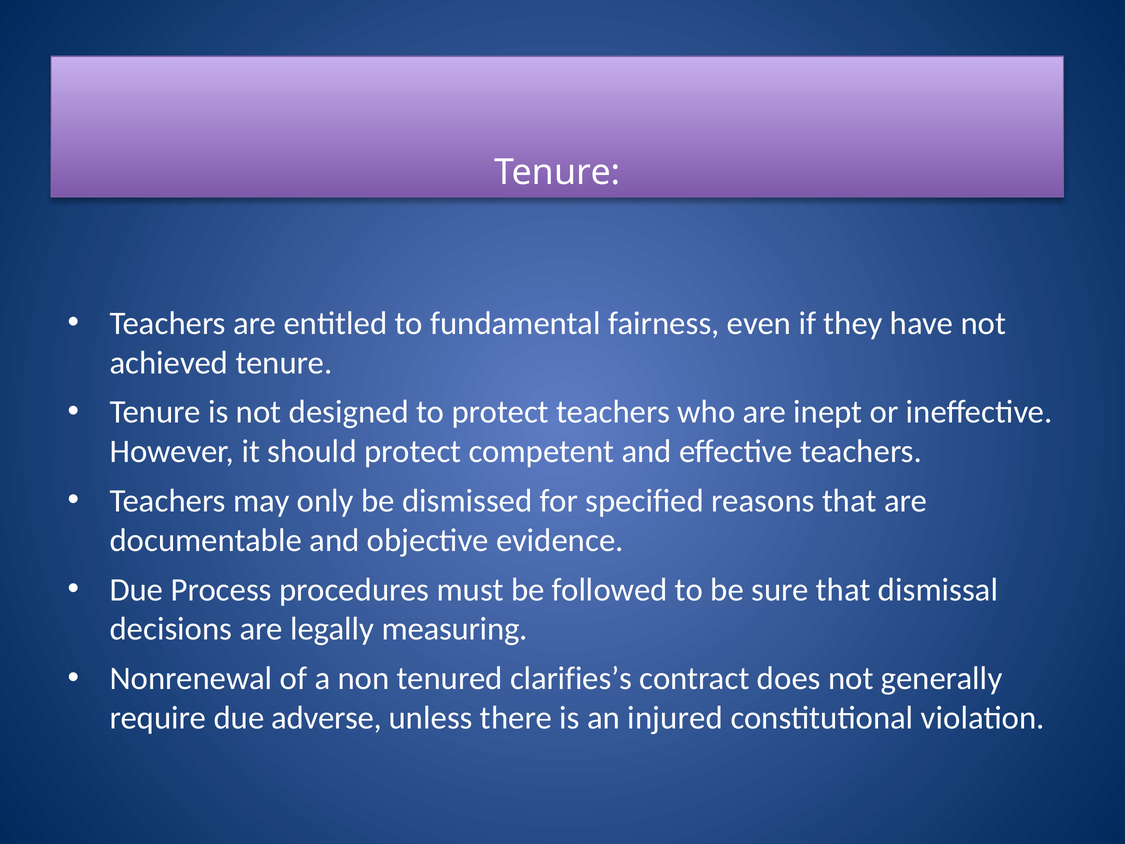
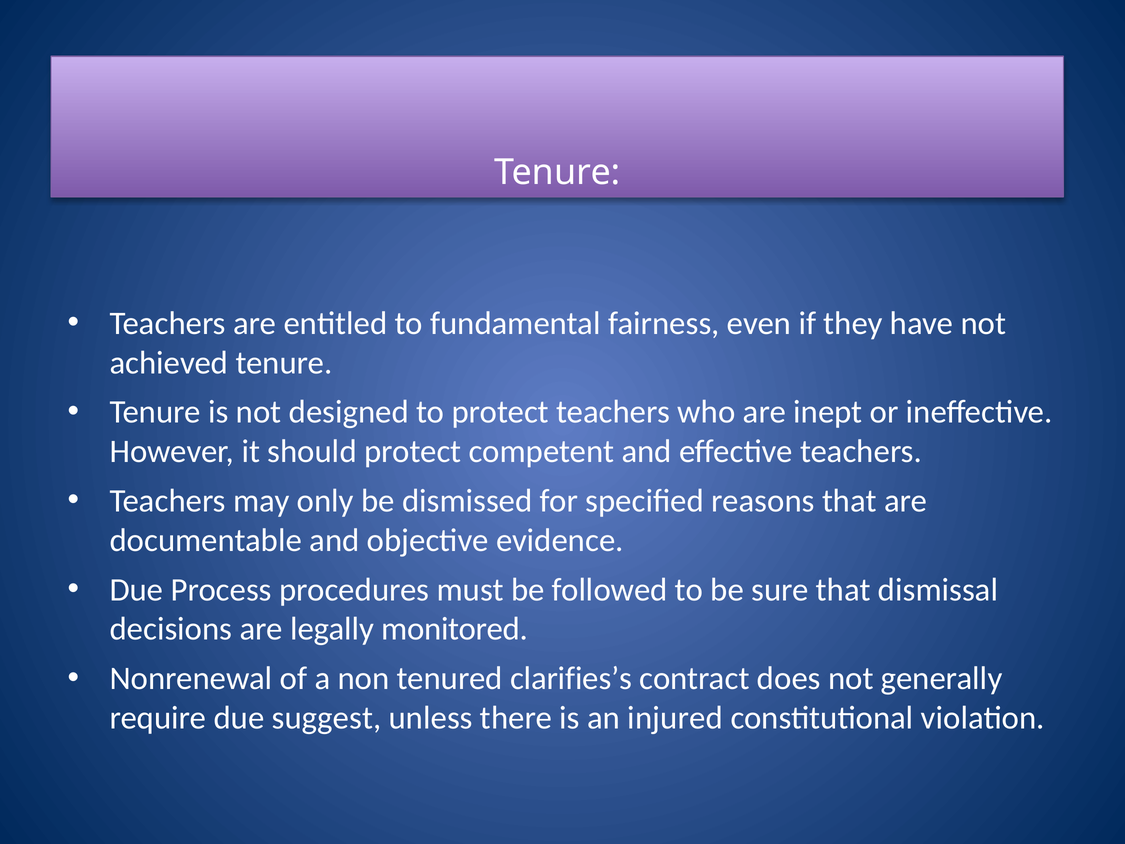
measuring: measuring -> monitored
adverse: adverse -> suggest
